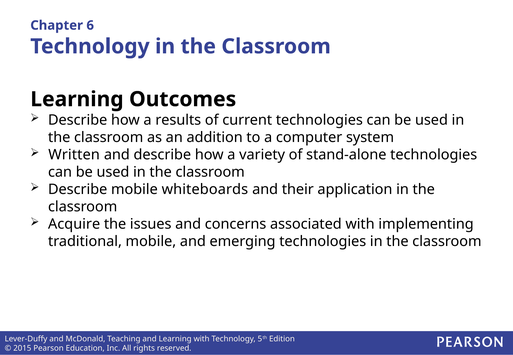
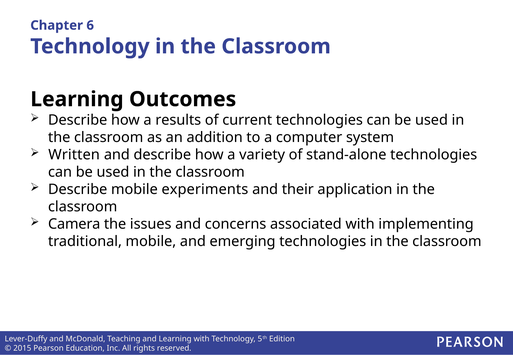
whiteboards: whiteboards -> experiments
Acquire: Acquire -> Camera
